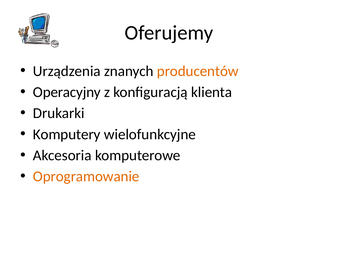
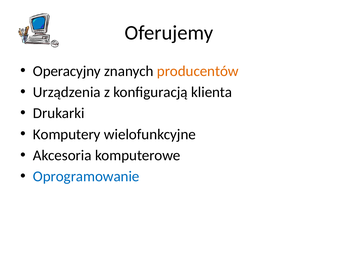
Urządzenia: Urządzenia -> Operacyjny
Operacyjny: Operacyjny -> Urządzenia
Oprogramowanie colour: orange -> blue
